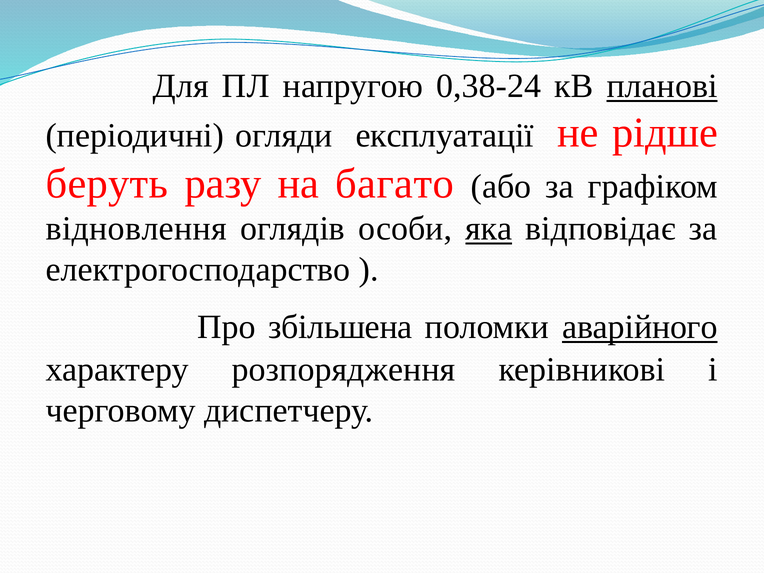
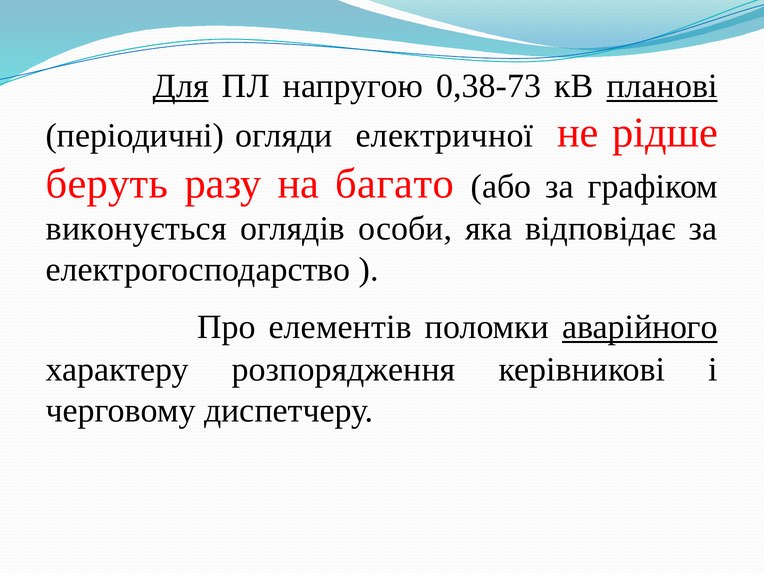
Для underline: none -> present
0,38-24: 0,38-24 -> 0,38-73
експлуатації: експлуатації -> електричної
відновлення: відновлення -> виконується
яка underline: present -> none
збільшена: збільшена -> елементів
